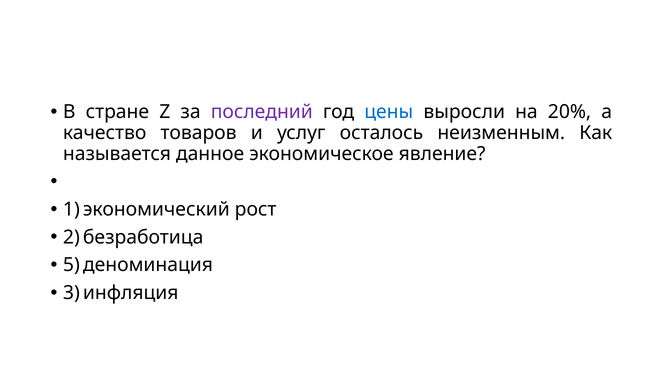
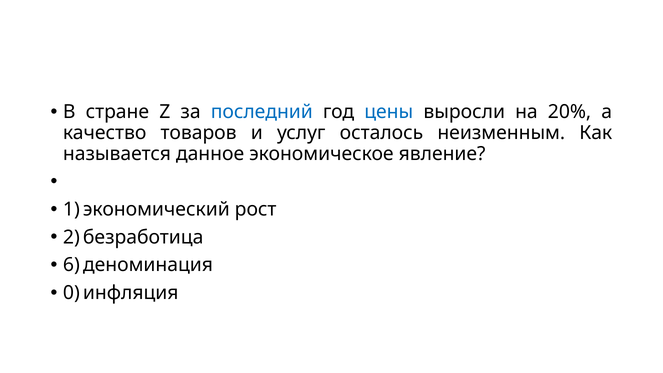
последний colour: purple -> blue
5: 5 -> 6
3: 3 -> 0
